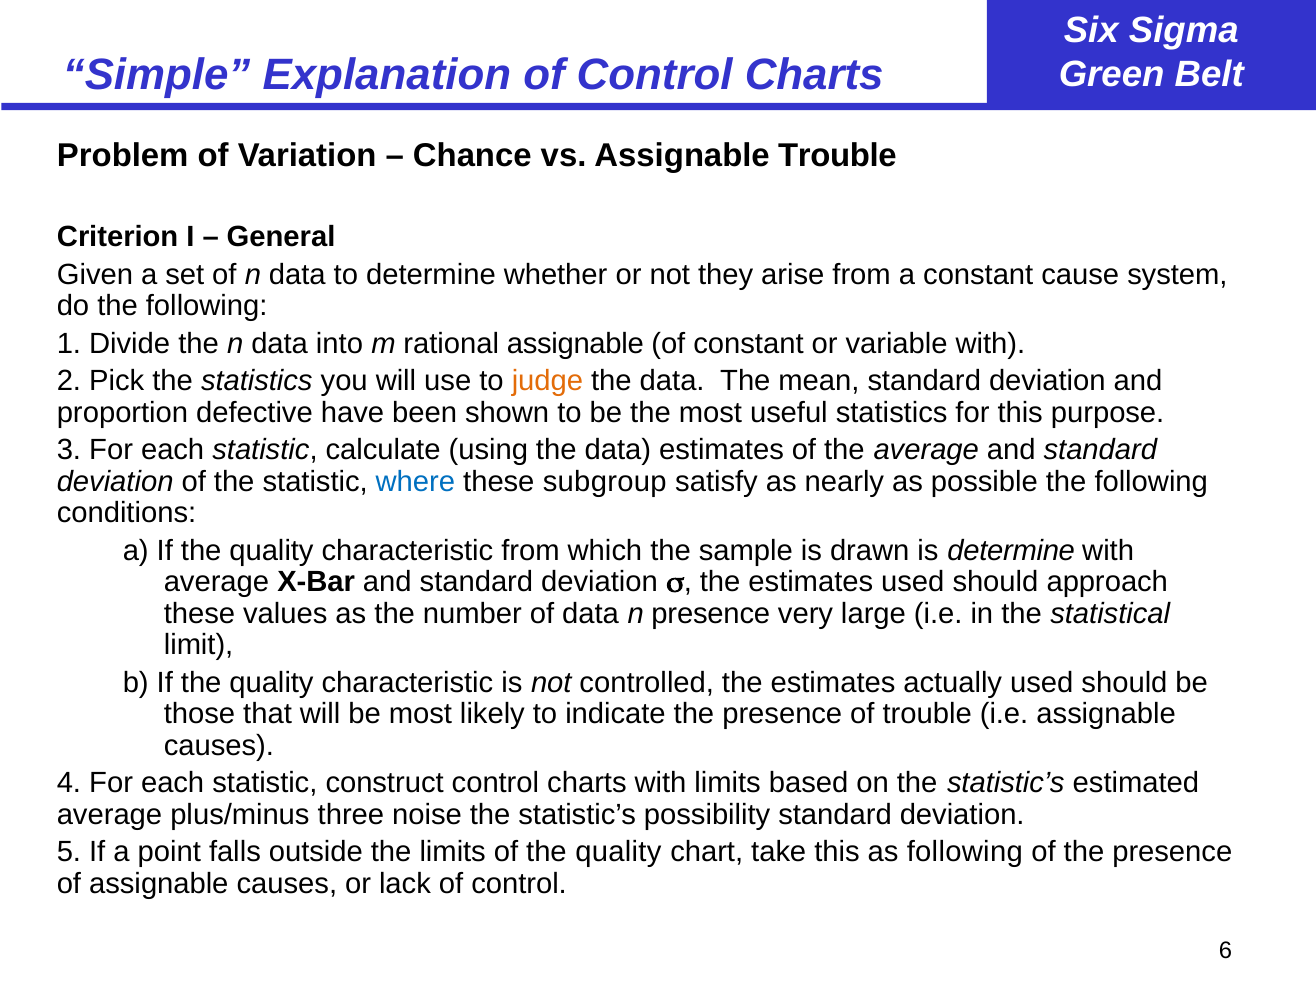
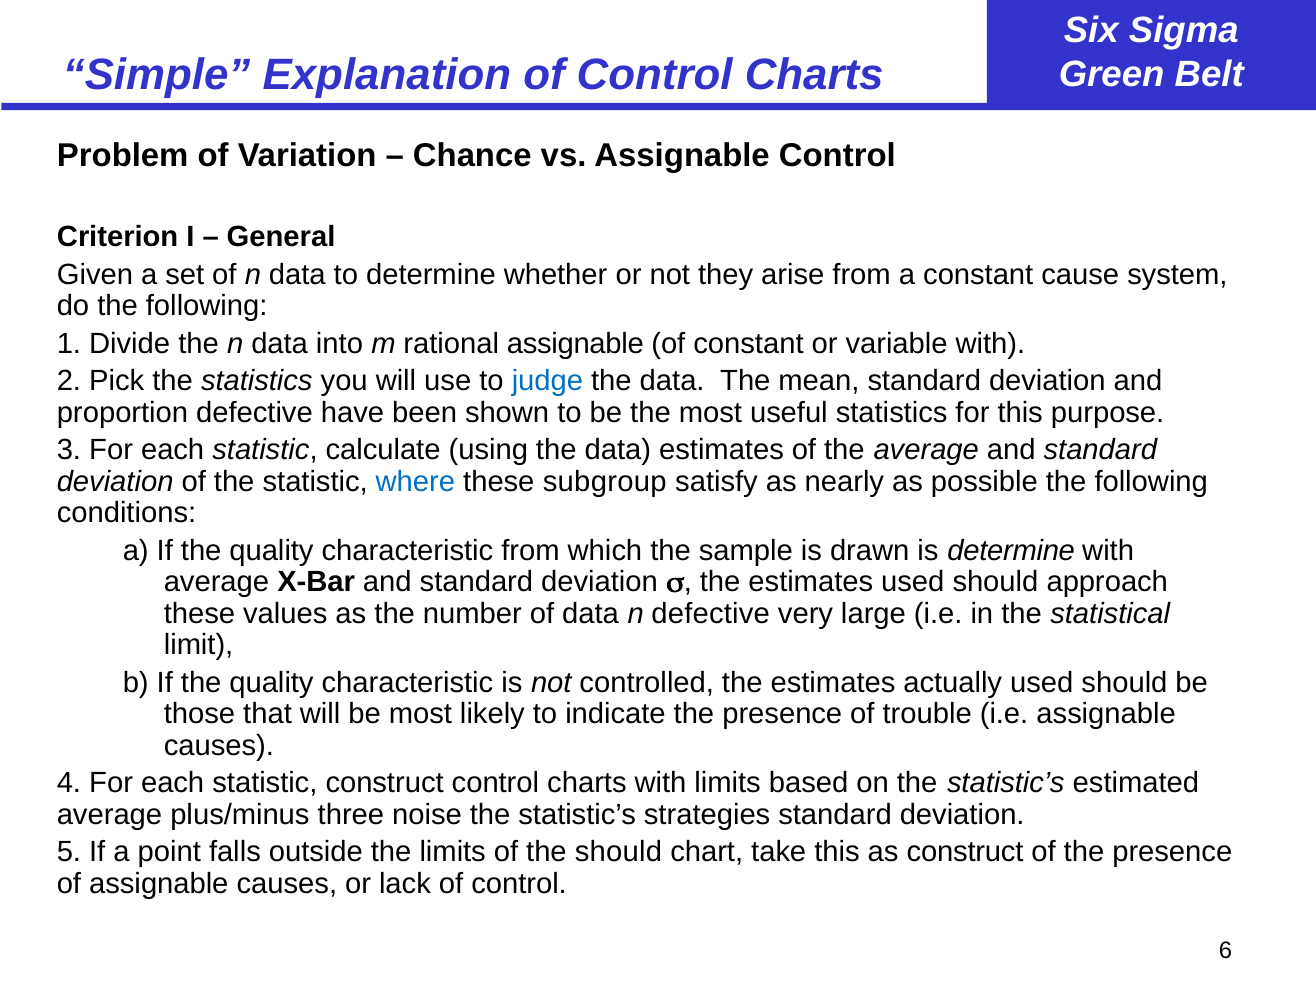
Assignable Trouble: Trouble -> Control
judge colour: orange -> blue
n presence: presence -> defective
possibility: possibility -> strategies
of the quality: quality -> should
as following: following -> construct
